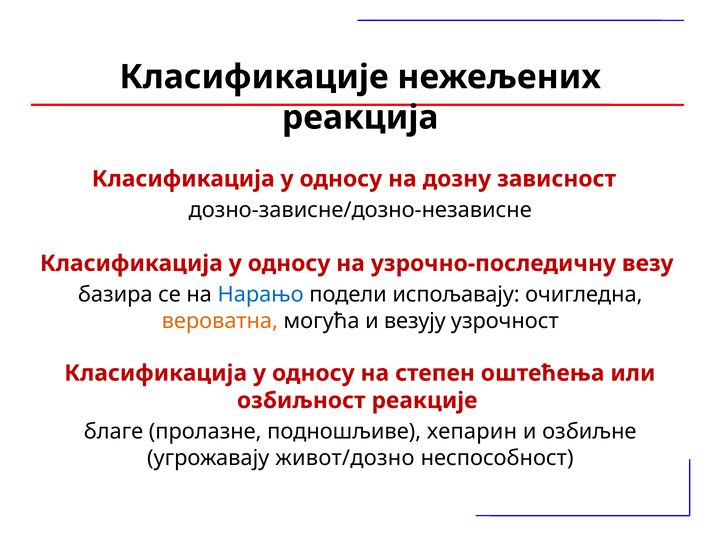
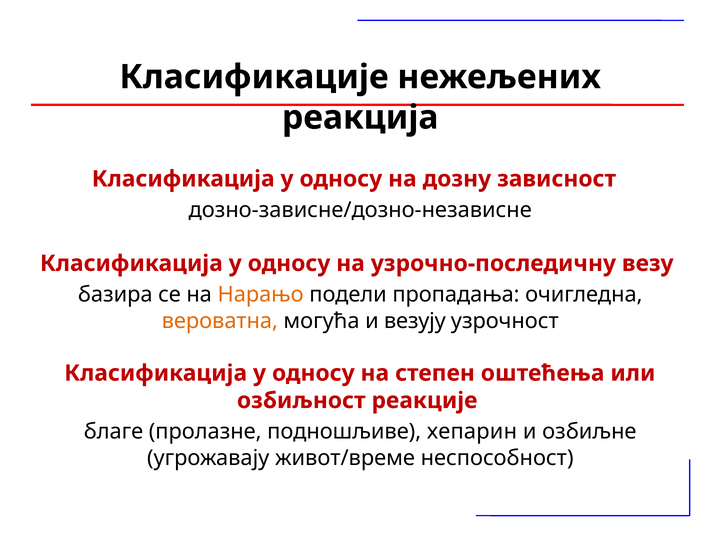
Нарањо colour: blue -> orange
испољавају: испољавају -> пропадања
живот/дозно: живот/дозно -> живот/време
